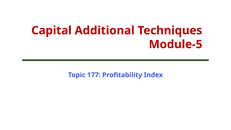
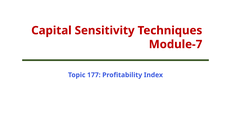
Additional: Additional -> Sensitivity
Module-5: Module-5 -> Module-7
